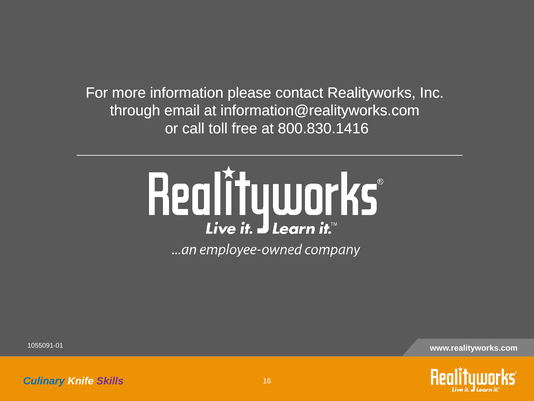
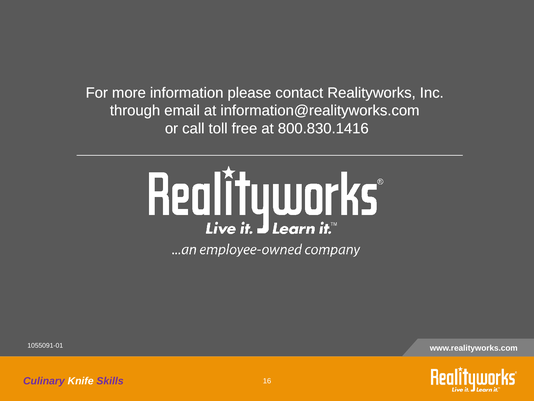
Culinary colour: blue -> purple
